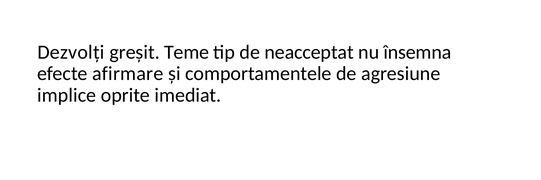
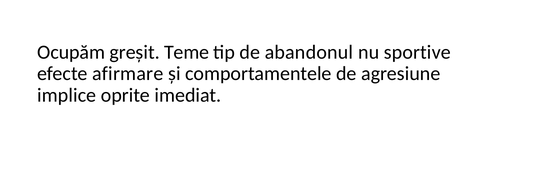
Dezvolți: Dezvolți -> Ocupăm
neacceptat: neacceptat -> abandonul
însemna: însemna -> sportive
